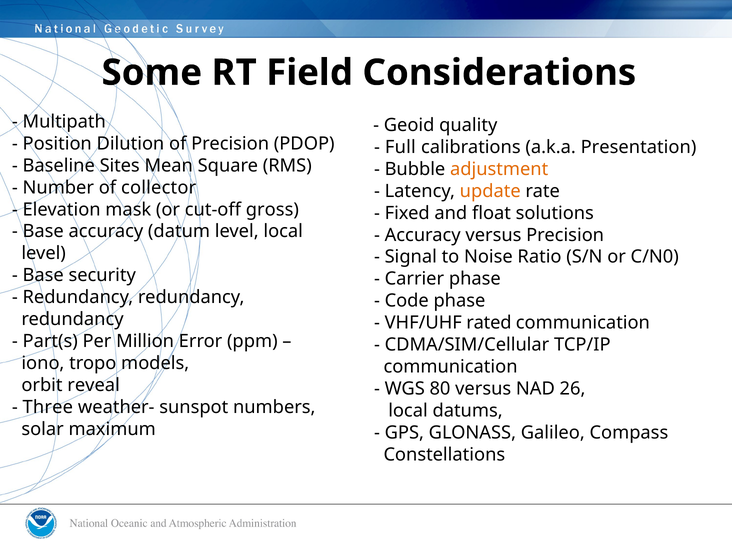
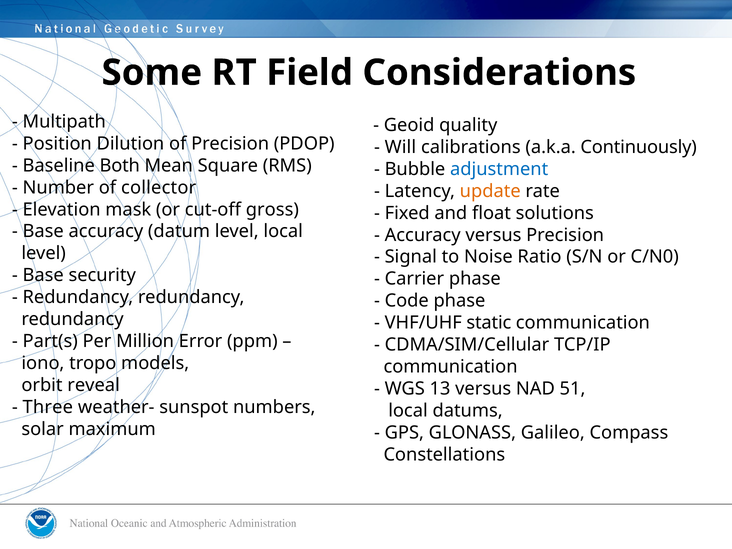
Full: Full -> Will
Presentation: Presentation -> Continuously
Sites: Sites -> Both
adjustment colour: orange -> blue
rated: rated -> static
80: 80 -> 13
26: 26 -> 51
